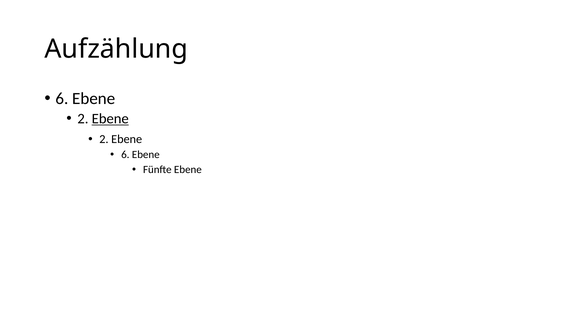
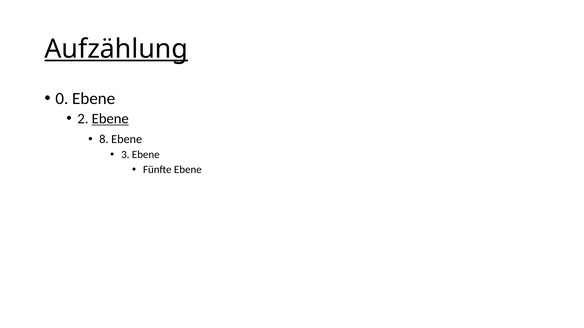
Aufzählung underline: none -> present
6 at (62, 99): 6 -> 0
2 at (104, 139): 2 -> 8
6 at (125, 155): 6 -> 3
